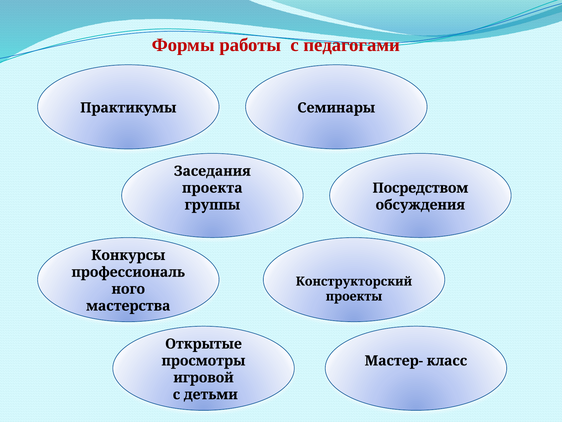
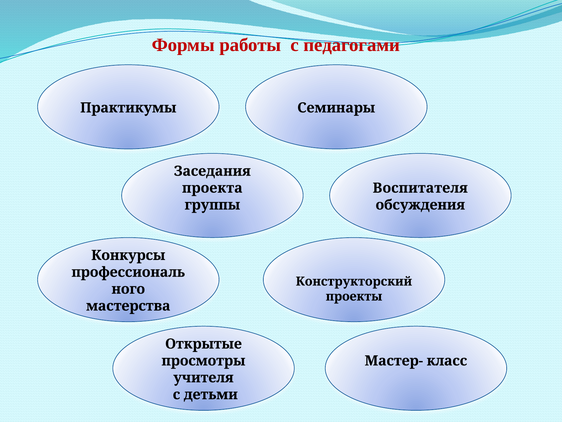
Посредством: Посредством -> Воспитателя
игровой: игровой -> учителя
